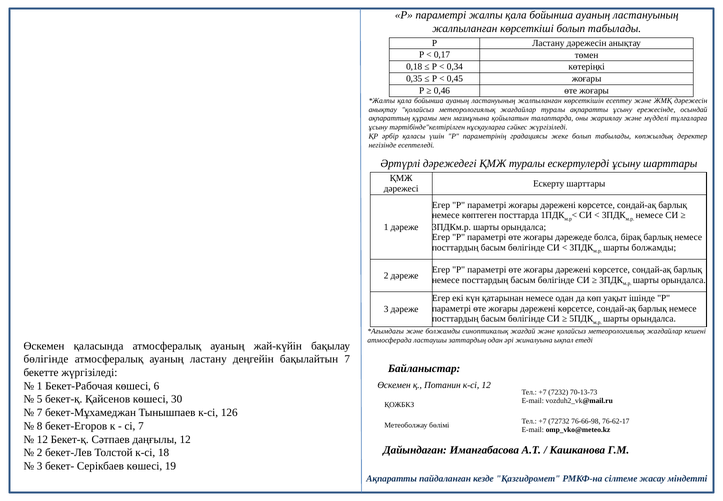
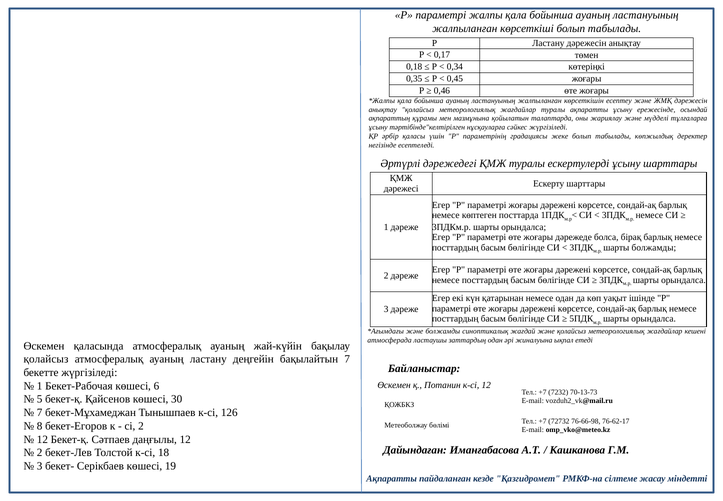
бөлігінде at (46, 359): бөлігінде -> қолайсыз
сі 7: 7 -> 2
